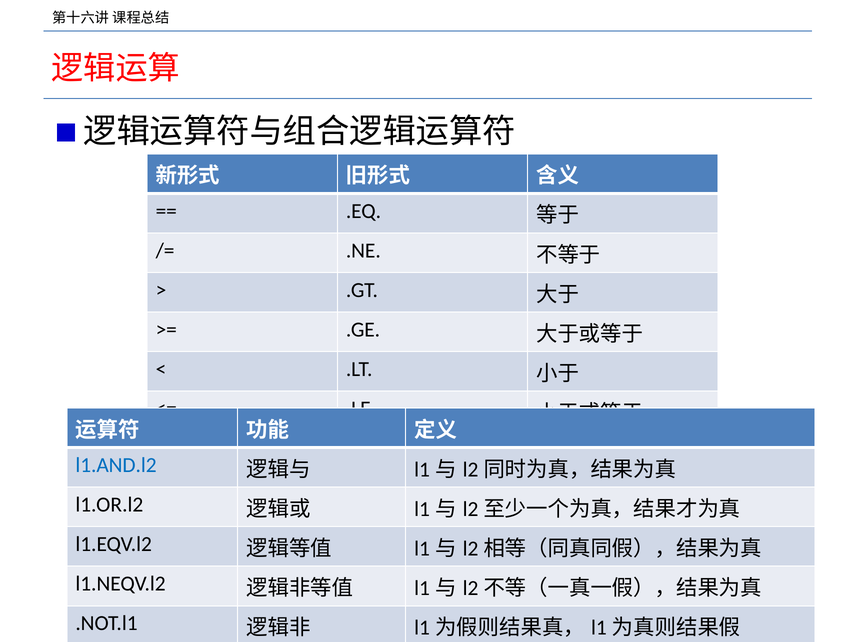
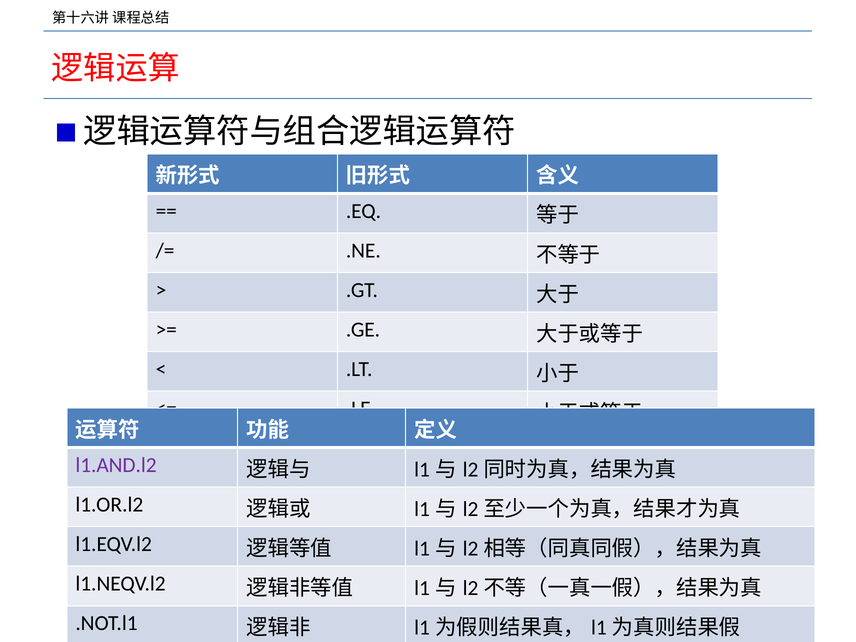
l1.AND.l2 colour: blue -> purple
